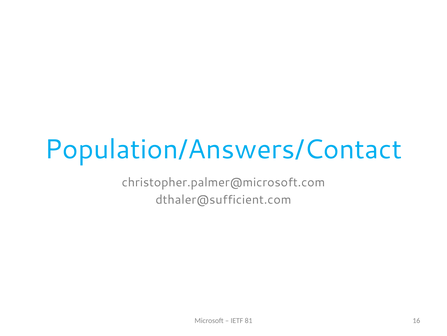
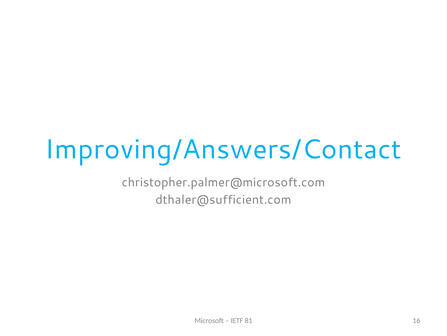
Population/Answers/Contact: Population/Answers/Contact -> Improving/Answers/Contact
